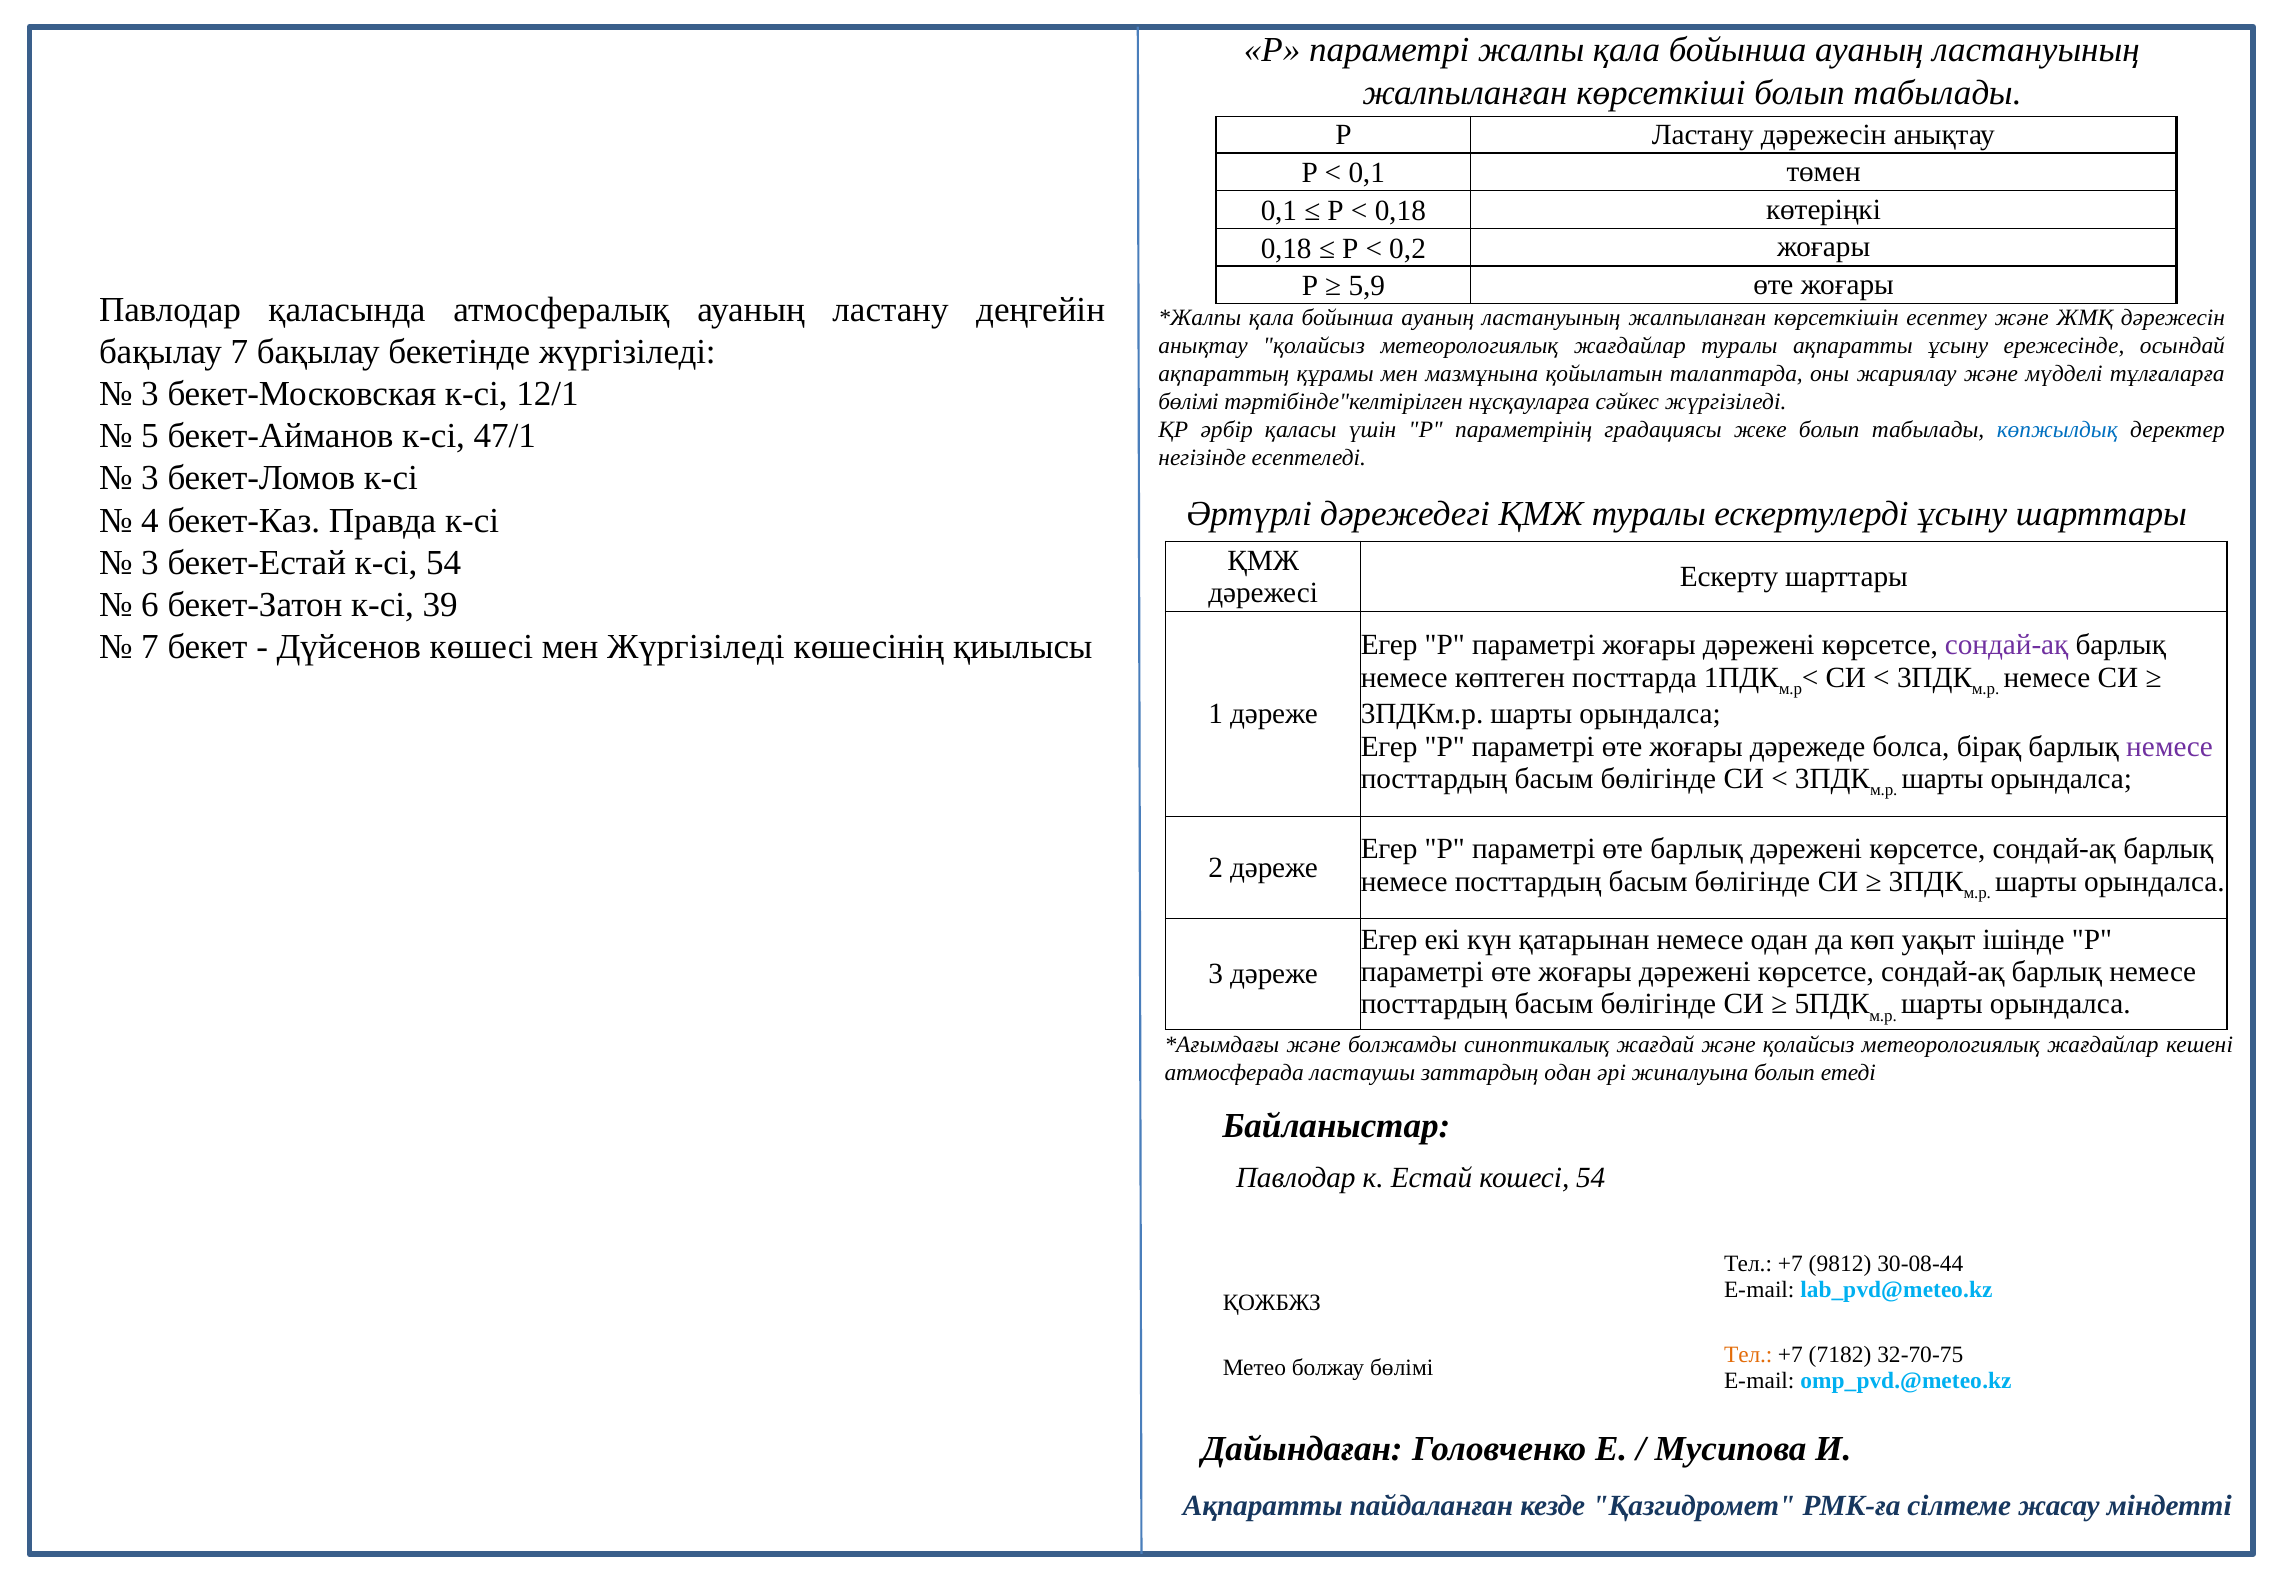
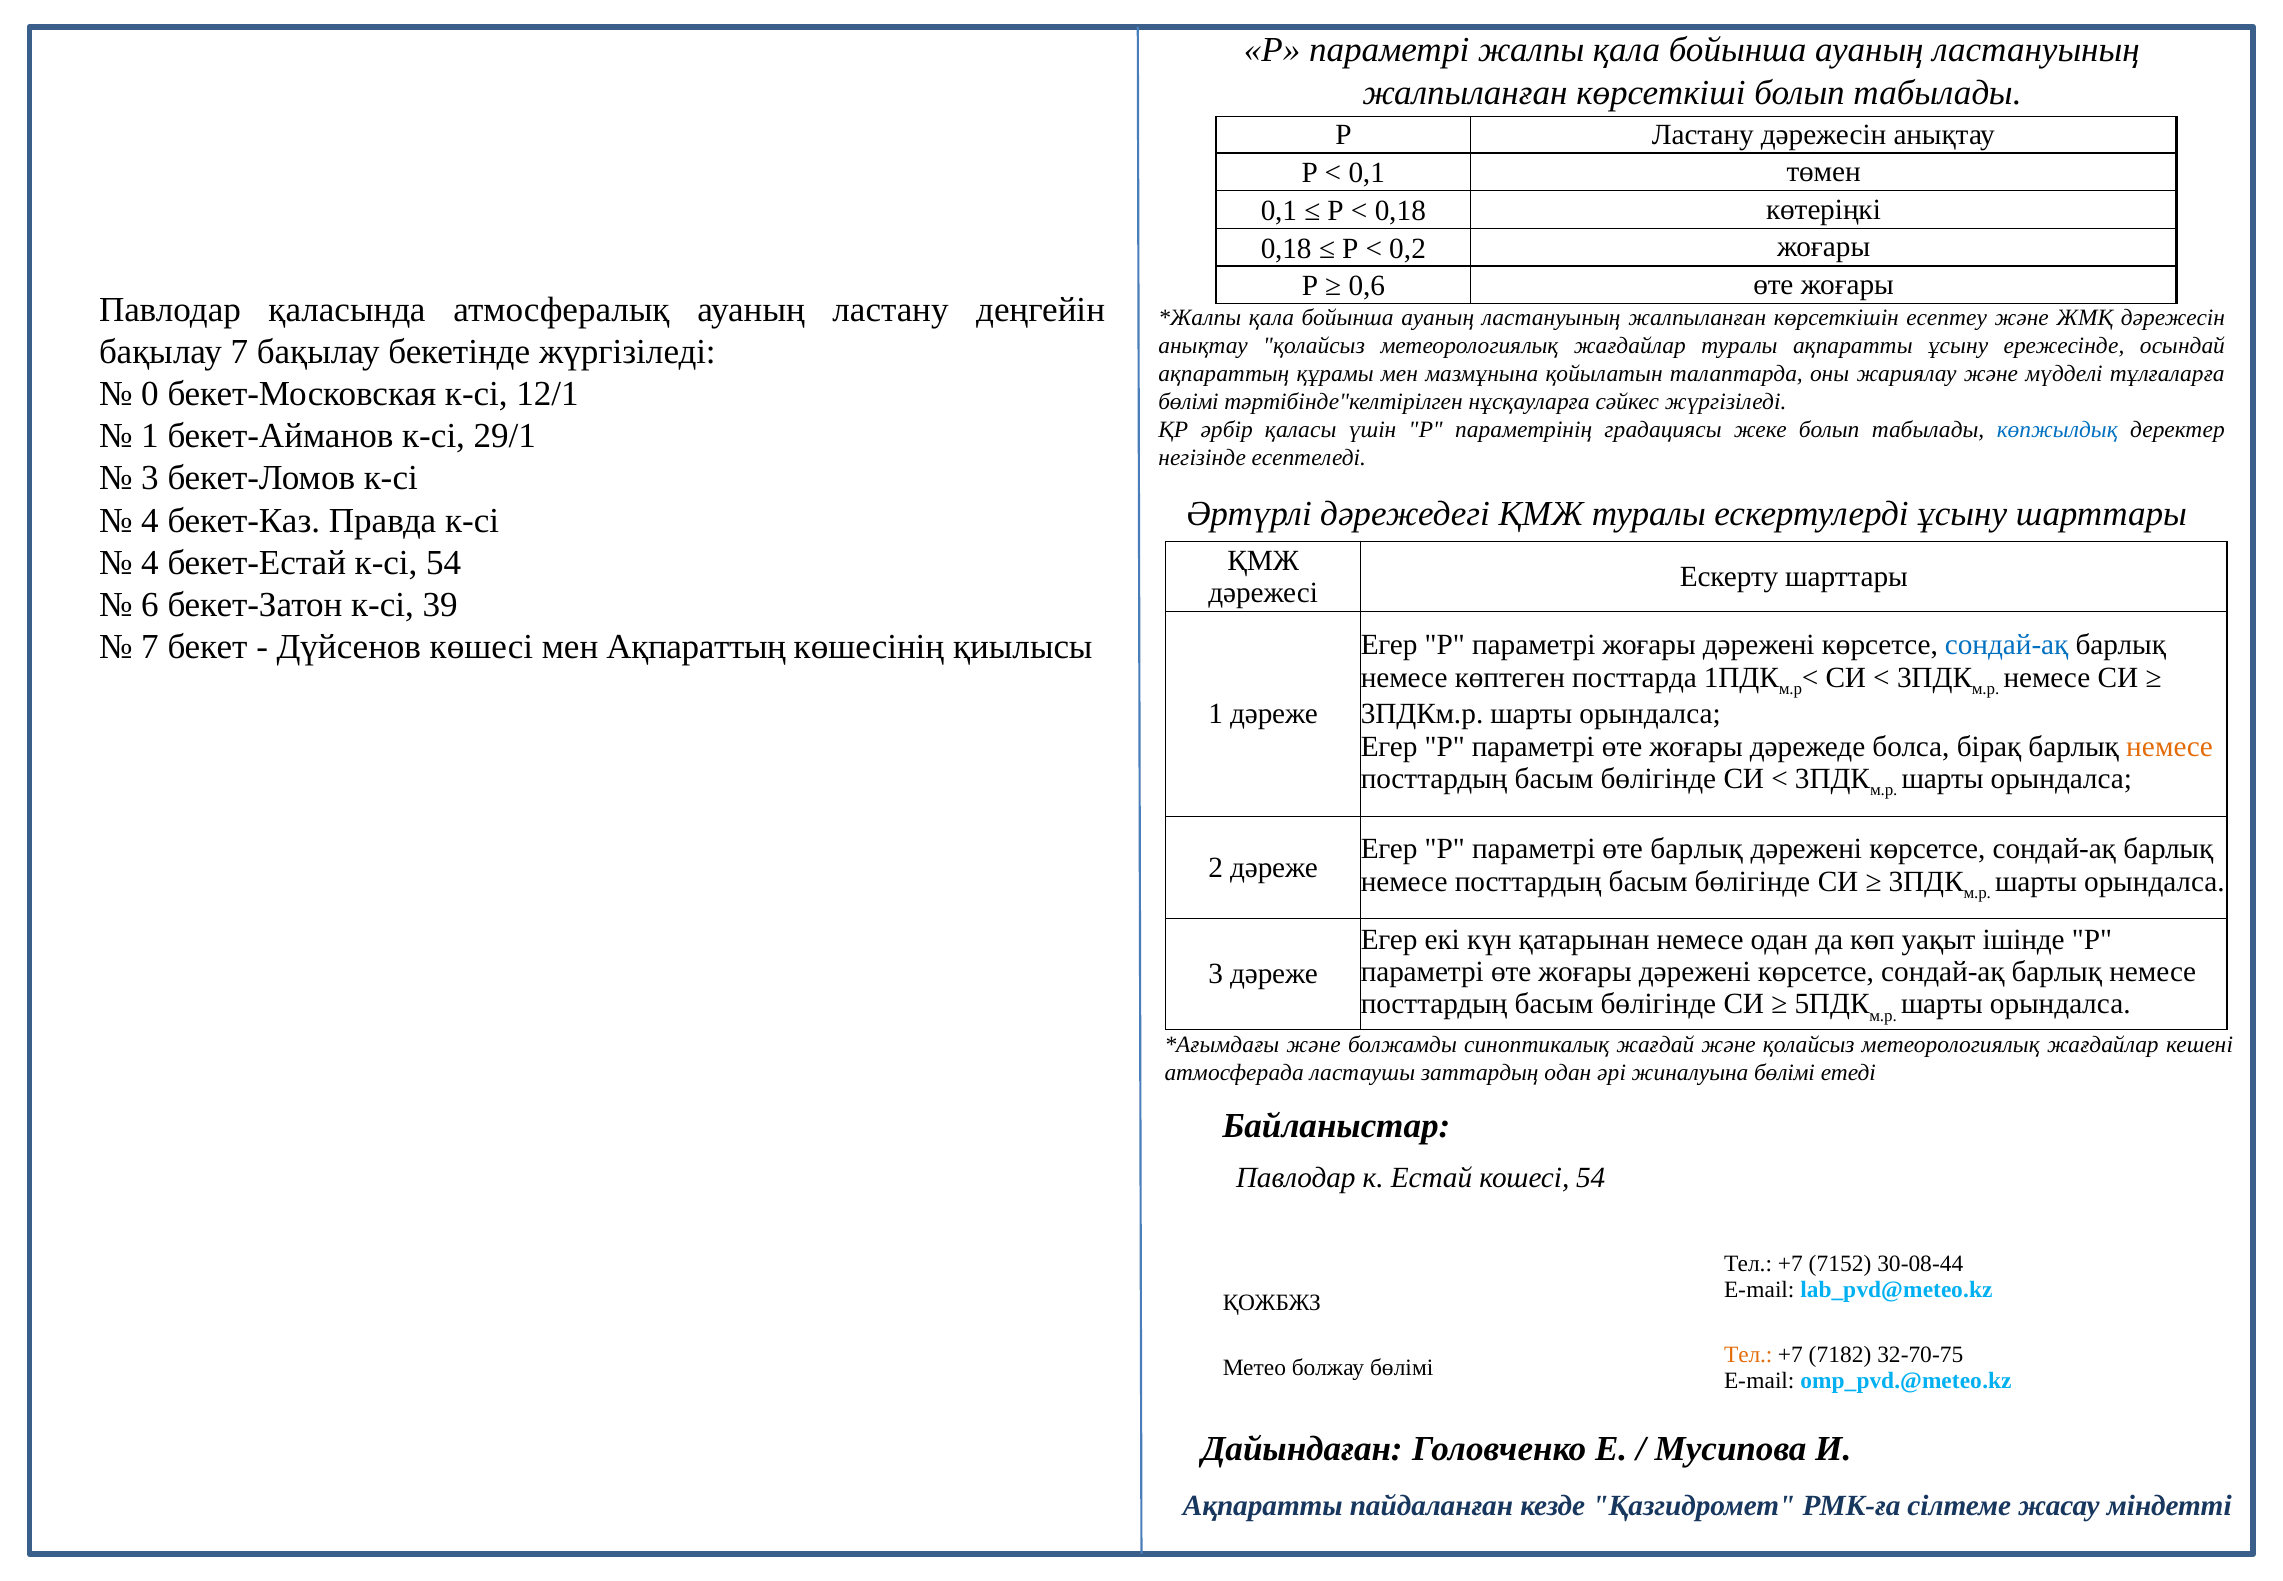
5,9: 5,9 -> 0,6
3 at (150, 394): 3 -> 0
5 at (150, 436): 5 -> 1
47/1: 47/1 -> 29/1
3 at (150, 562): 3 -> 4
мен Жүргізіледі: Жүргізіледі -> Ақпараттың
сондай-ақ at (2007, 645) colour: purple -> blue
немесе at (2170, 746) colour: purple -> orange
жиналуына болып: болып -> бөлімі
9812: 9812 -> 7152
